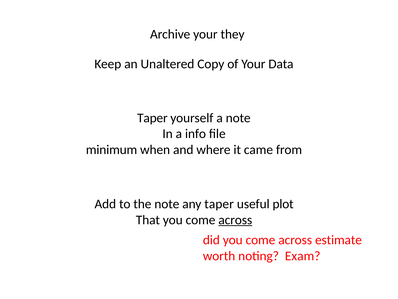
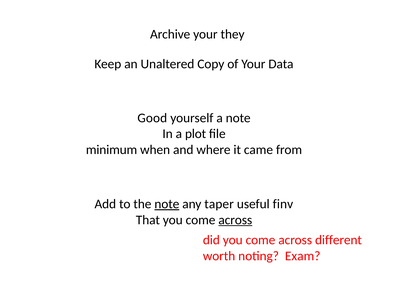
Taper at (152, 118): Taper -> Good
info: info -> plot
note at (167, 204) underline: none -> present
plot: plot -> finv
estimate: estimate -> different
